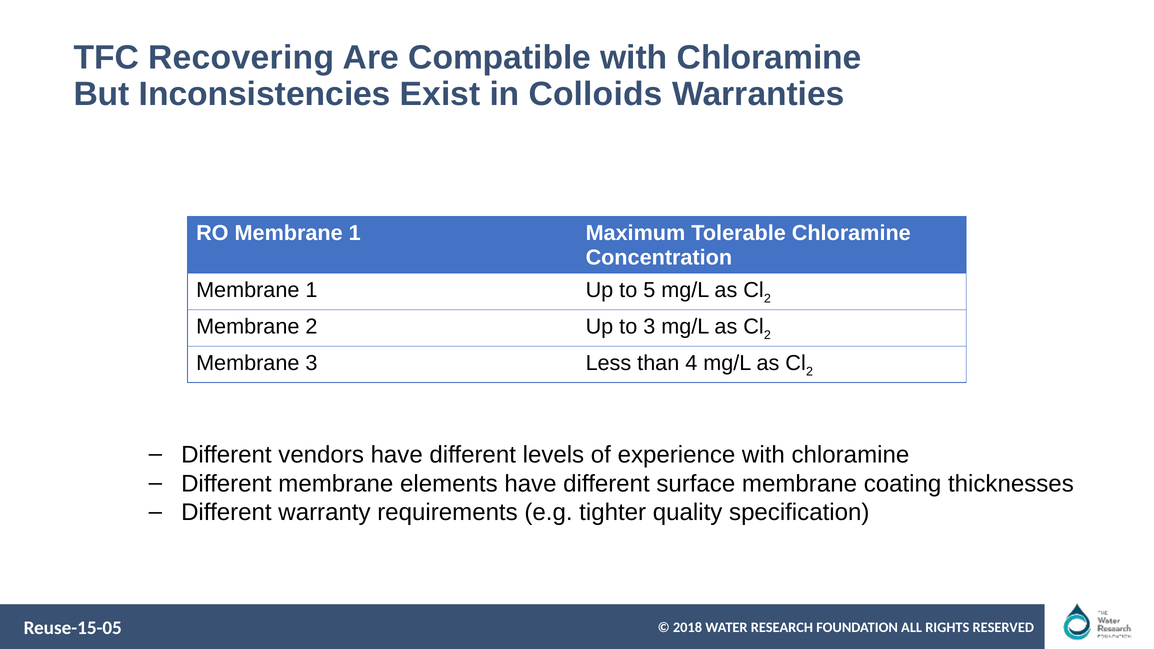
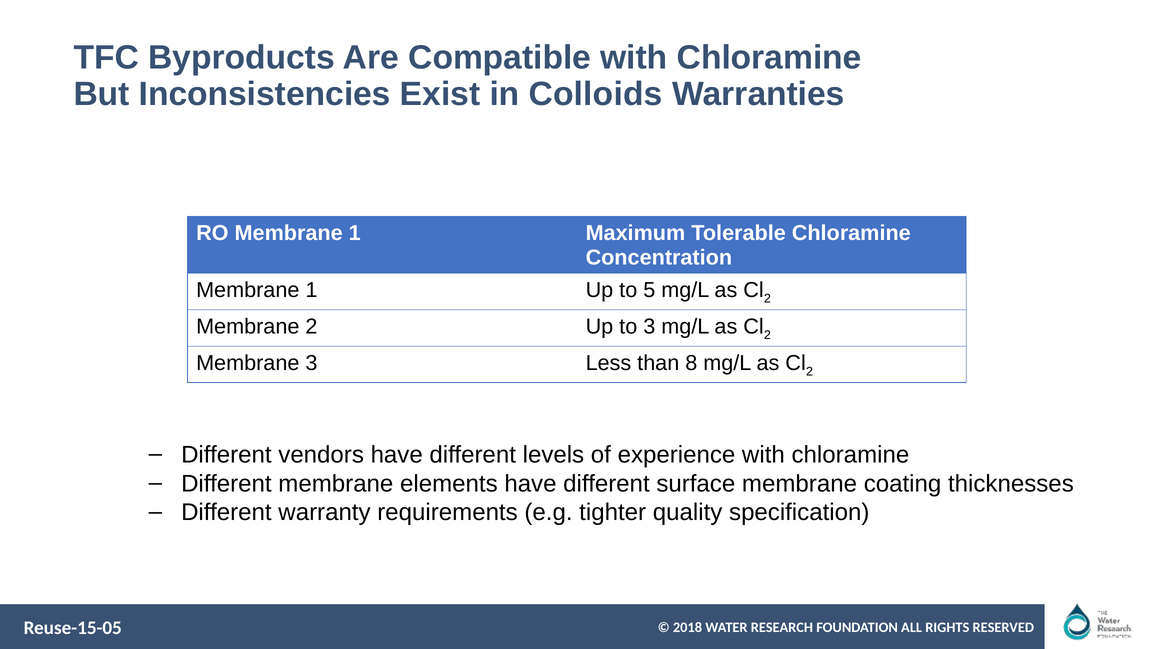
Recovering: Recovering -> Byproducts
4: 4 -> 8
